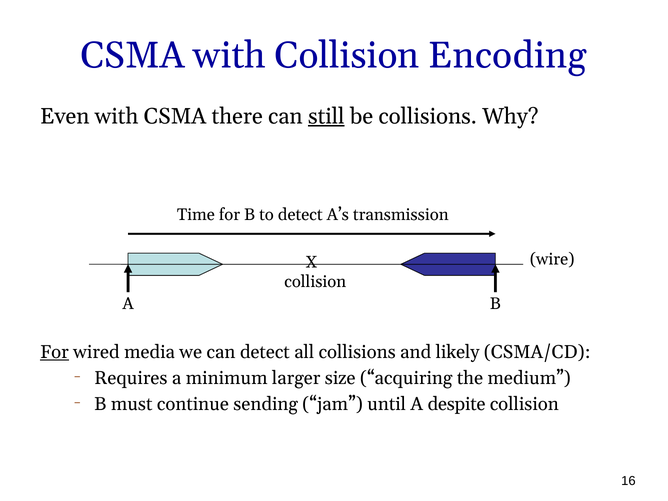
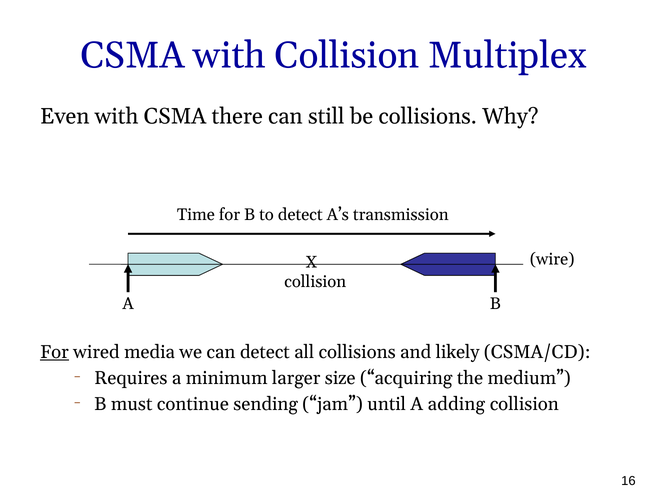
Encoding: Encoding -> Multiplex
still underline: present -> none
despite: despite -> adding
